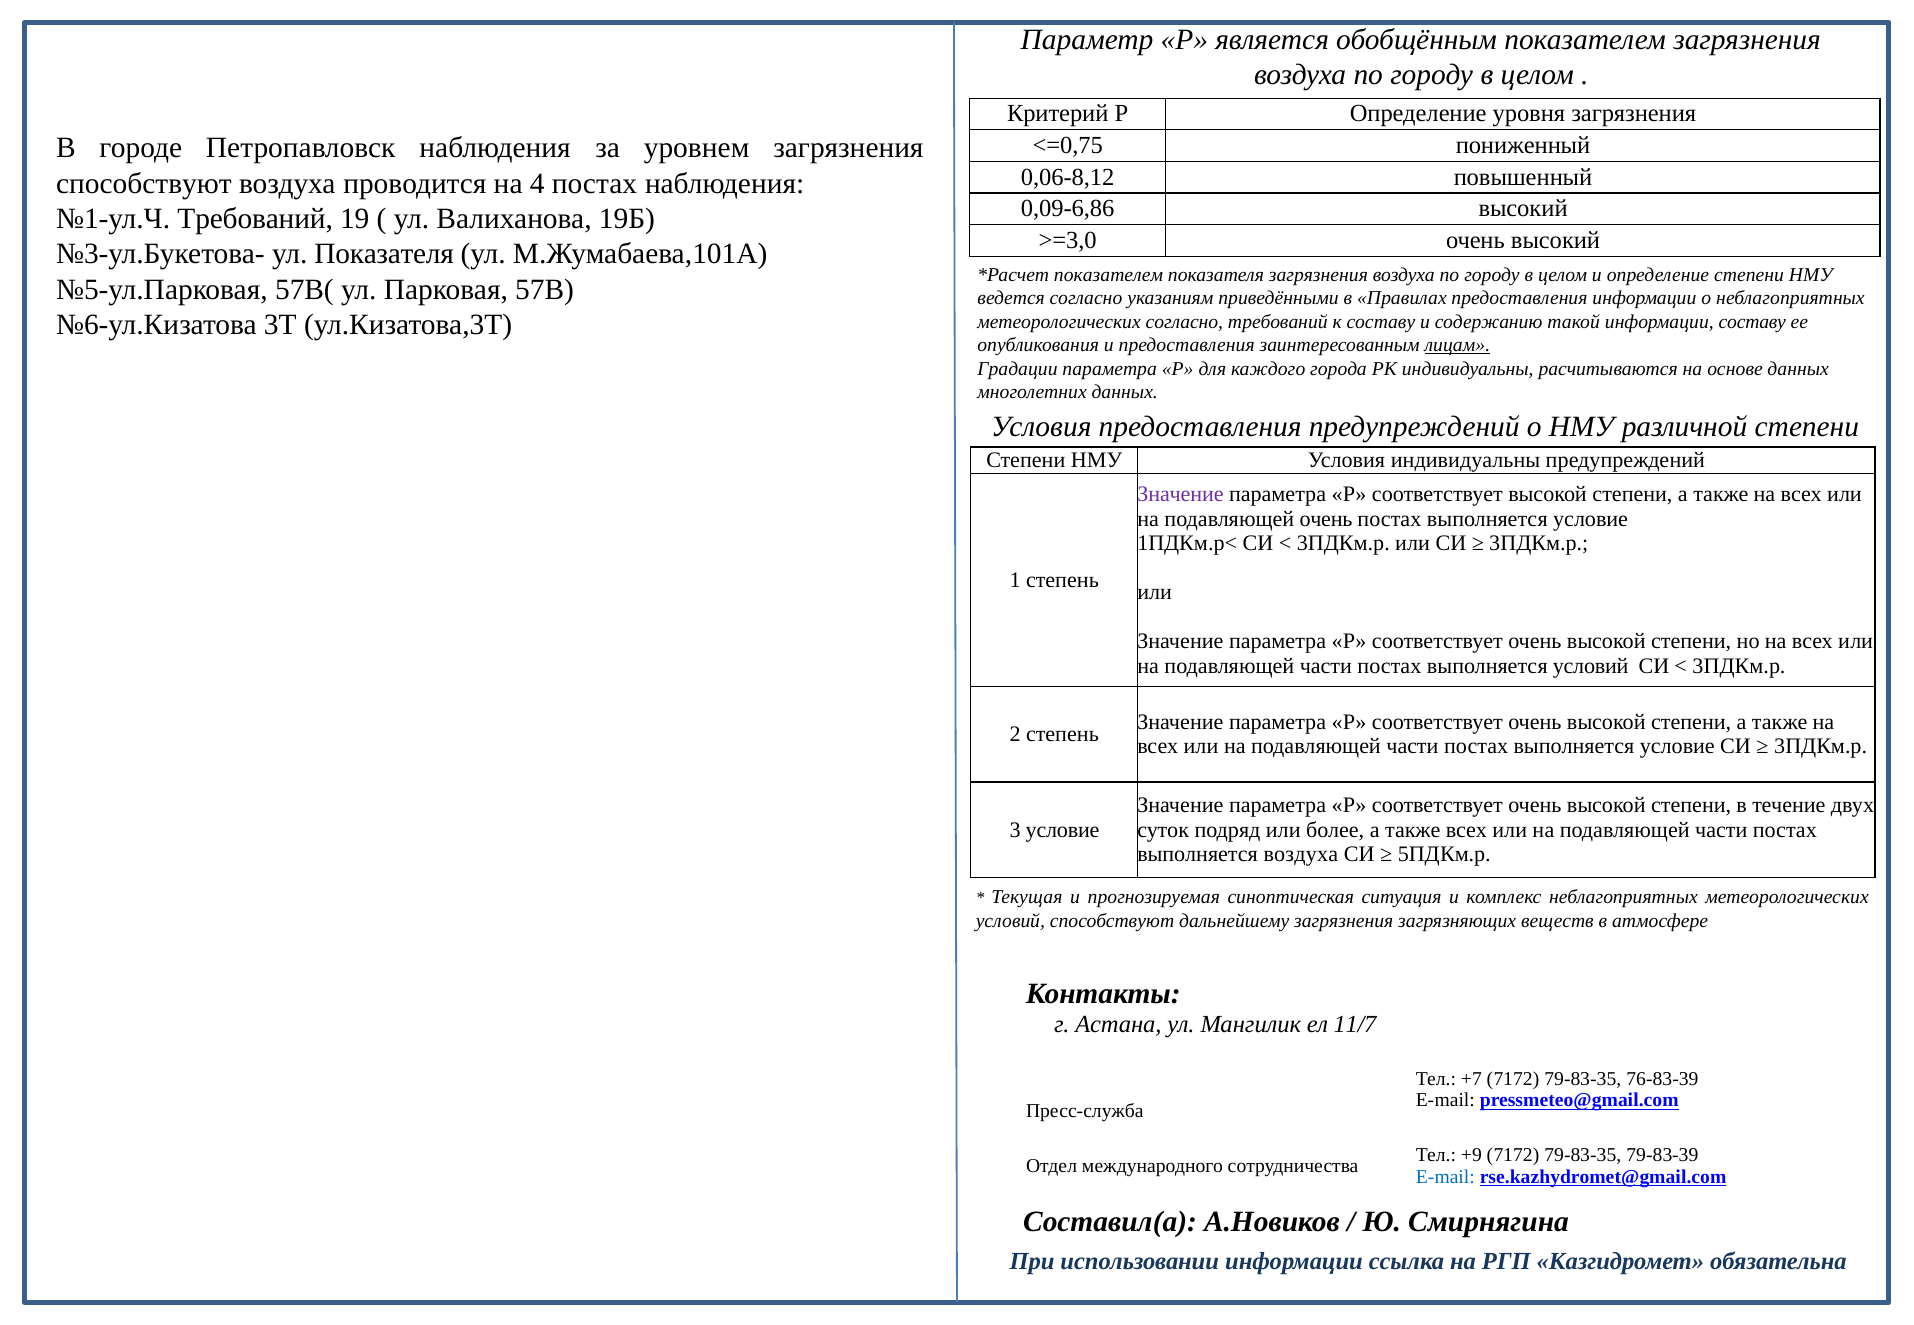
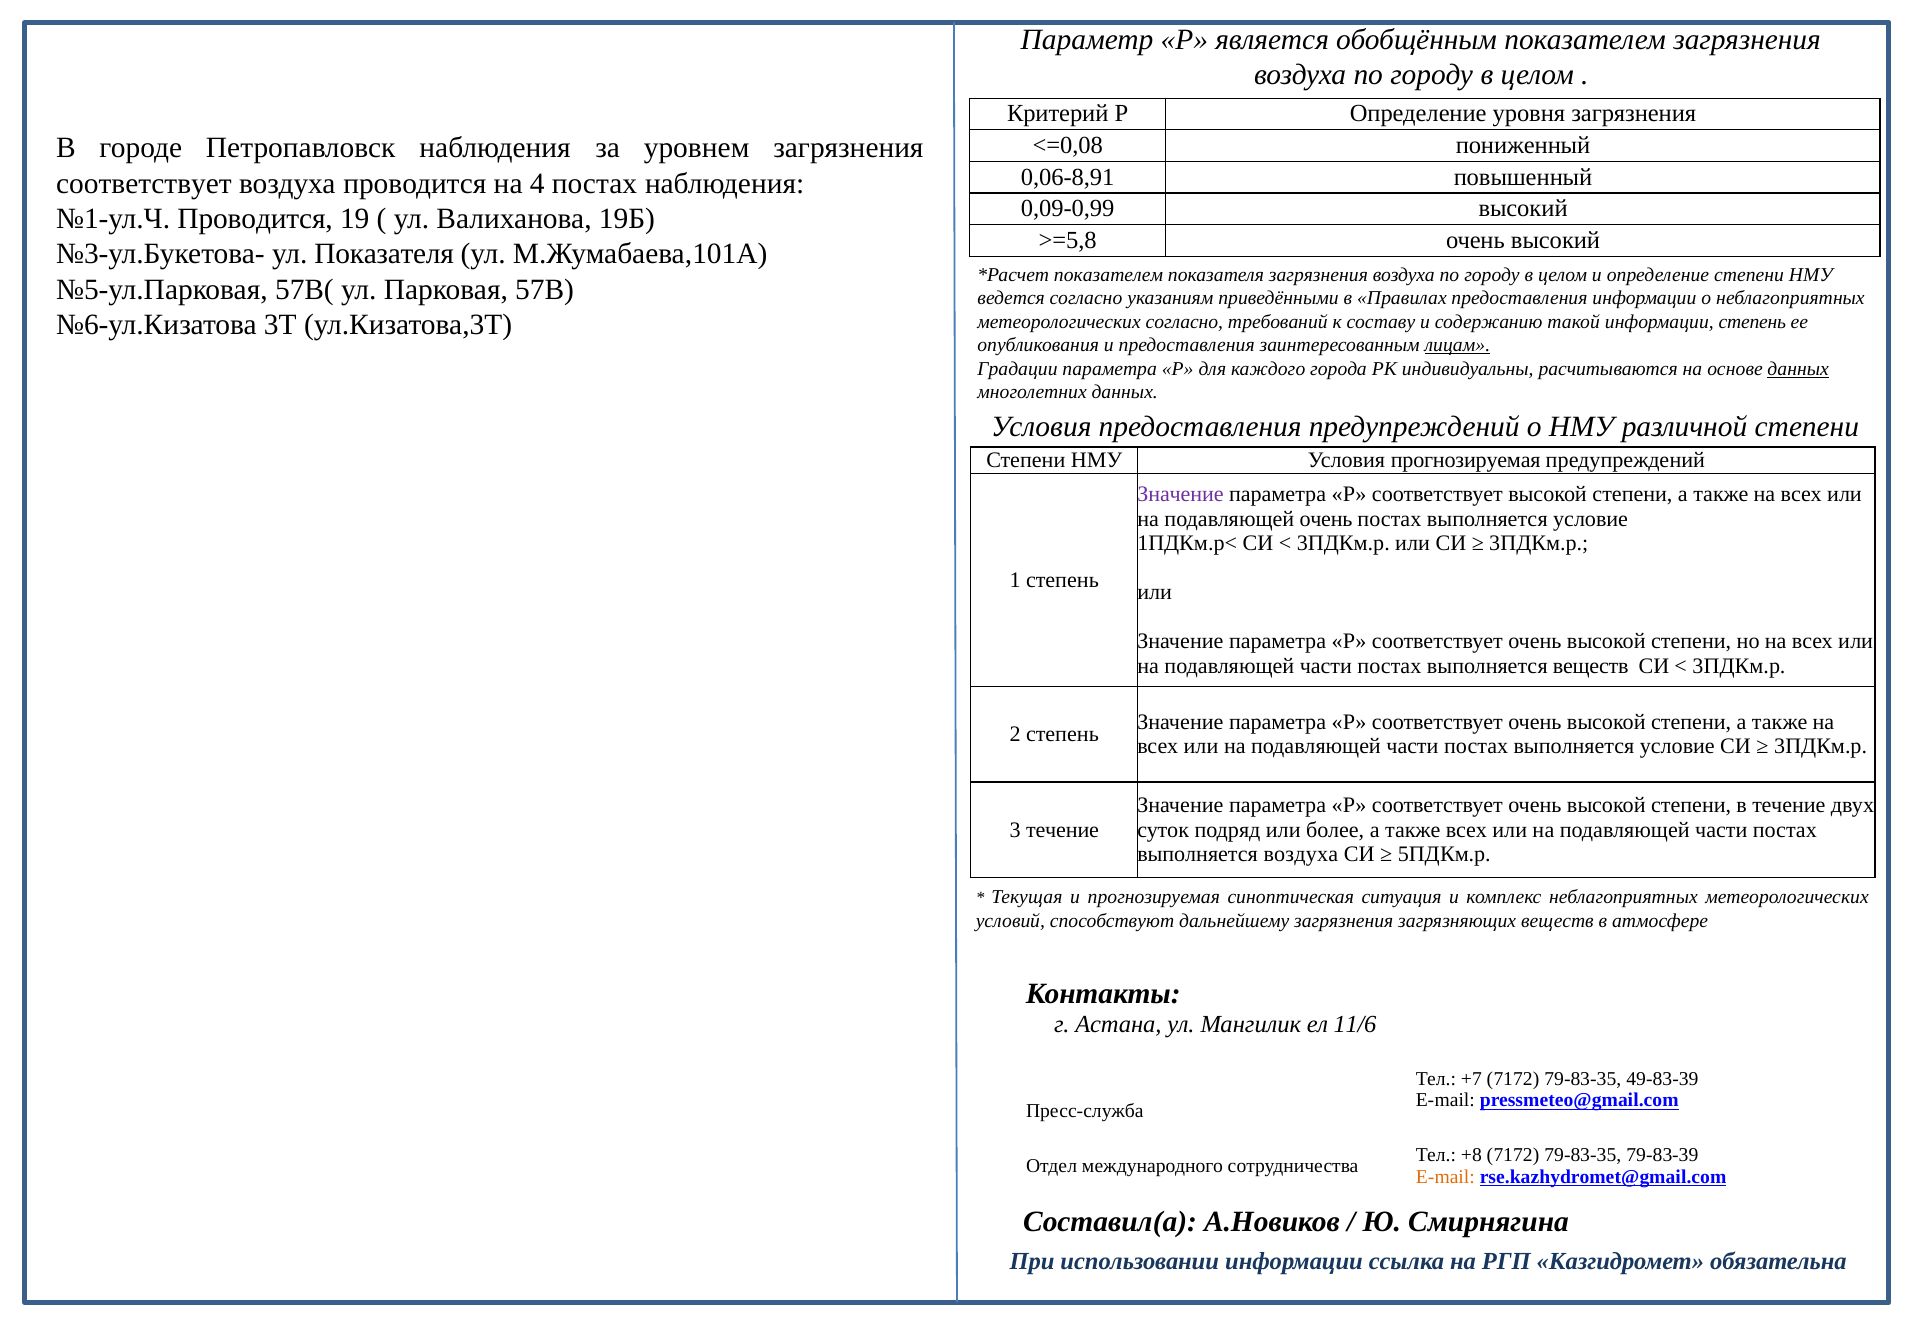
<=0,75: <=0,75 -> <=0,08
0,06-8,12: 0,06-8,12 -> 0,06-8,91
способствуют at (144, 184): способствуют -> соответствует
0,09-6,86: 0,09-6,86 -> 0,09-0,99
№1-ул.Ч Требований: Требований -> Проводится
>=3,0: >=3,0 -> >=5,8
информации составу: составу -> степень
данных at (1798, 369) underline: none -> present
Условия индивидуальны: индивидуальны -> прогнозируемая
выполняется условий: условий -> веществ
3 условие: условие -> течение
11/7: 11/7 -> 11/6
76-83-39: 76-83-39 -> 49-83-39
+9: +9 -> +8
E-mail at (1445, 1177) colour: blue -> orange
